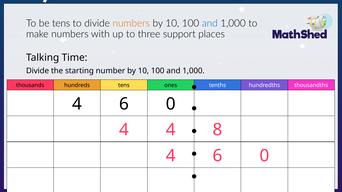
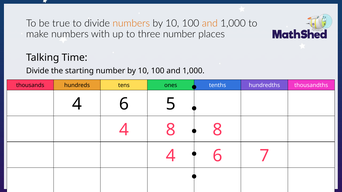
be tens: tens -> true
and at (210, 23) colour: blue -> orange
three support: support -> number
0 at (171, 104): 0 -> 5
4 4: 4 -> 8
0 at (264, 156): 0 -> 7
